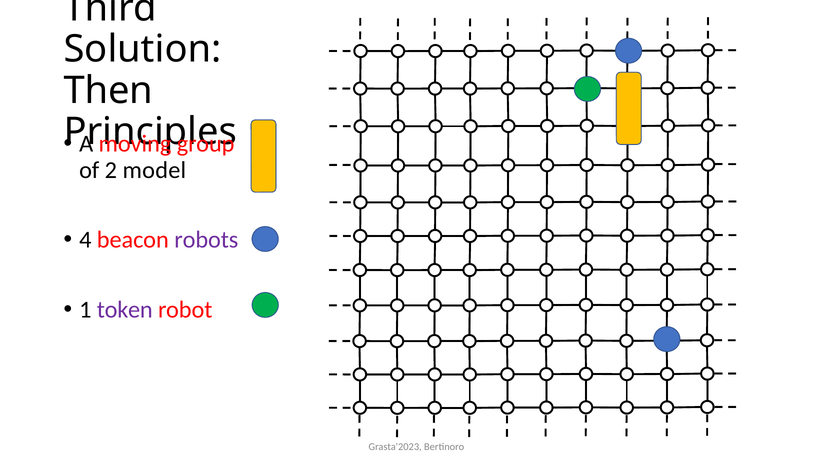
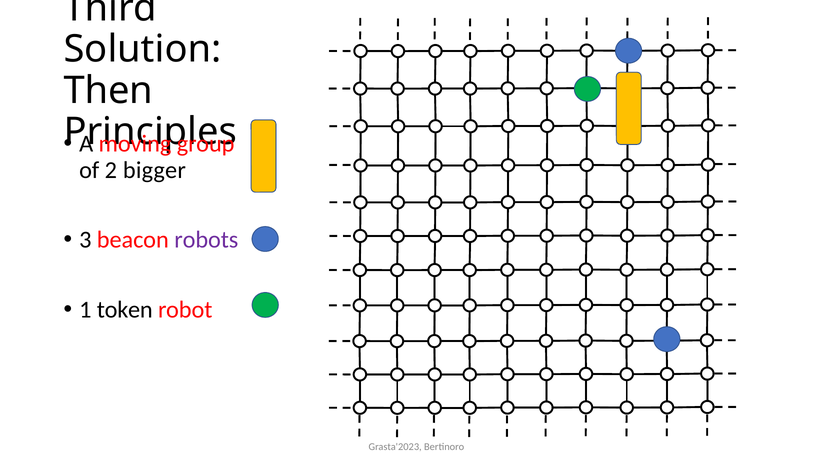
model: model -> bigger
4: 4 -> 3
token colour: purple -> black
